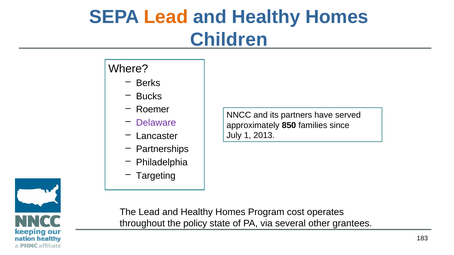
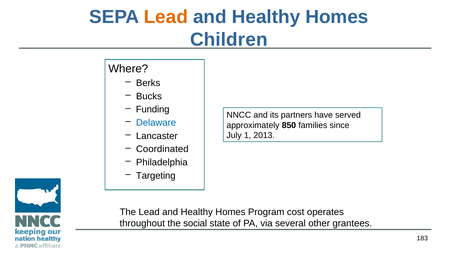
Roemer: Roemer -> Funding
Delaware colour: purple -> blue
Partnerships: Partnerships -> Coordinated
policy: policy -> social
